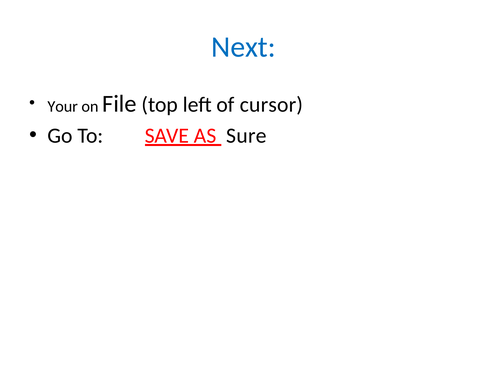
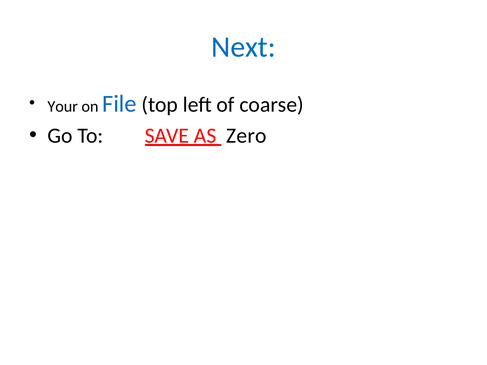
File colour: black -> blue
cursor: cursor -> coarse
Sure: Sure -> Zero
